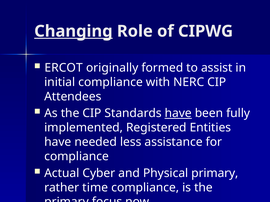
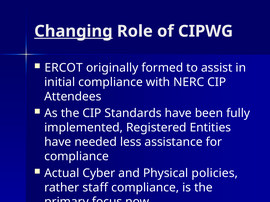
have at (178, 114) underline: present -> none
Physical primary: primary -> policies
time: time -> staff
